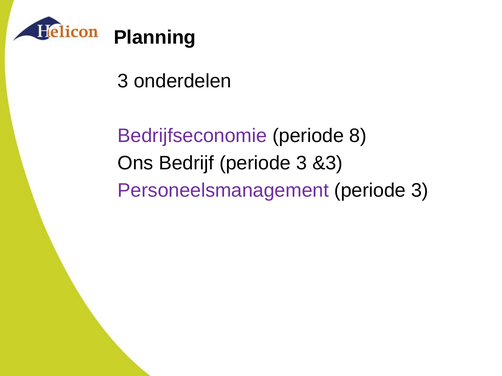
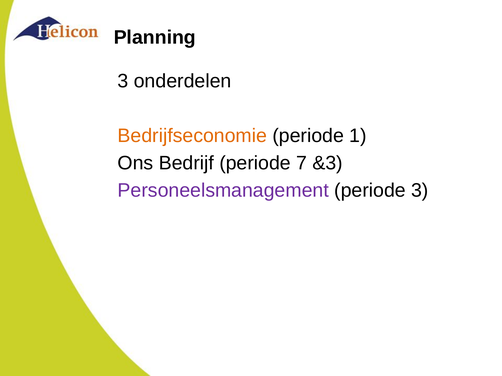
Bedrijfseconomie colour: purple -> orange
8: 8 -> 1
Bedrijf periode 3: 3 -> 7
